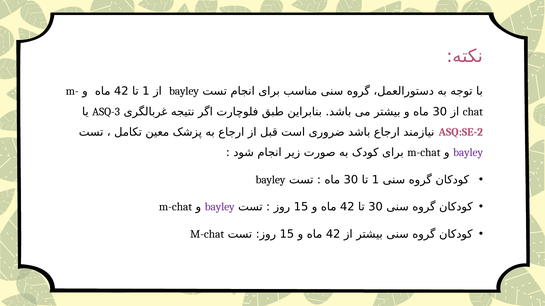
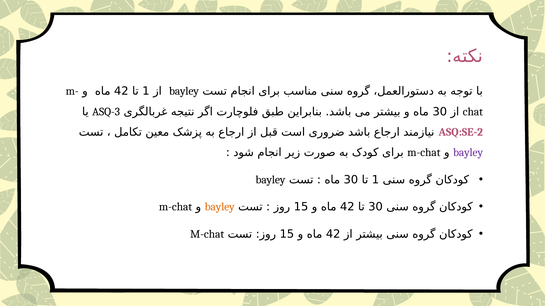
bayley at (220, 207) colour: purple -> orange
